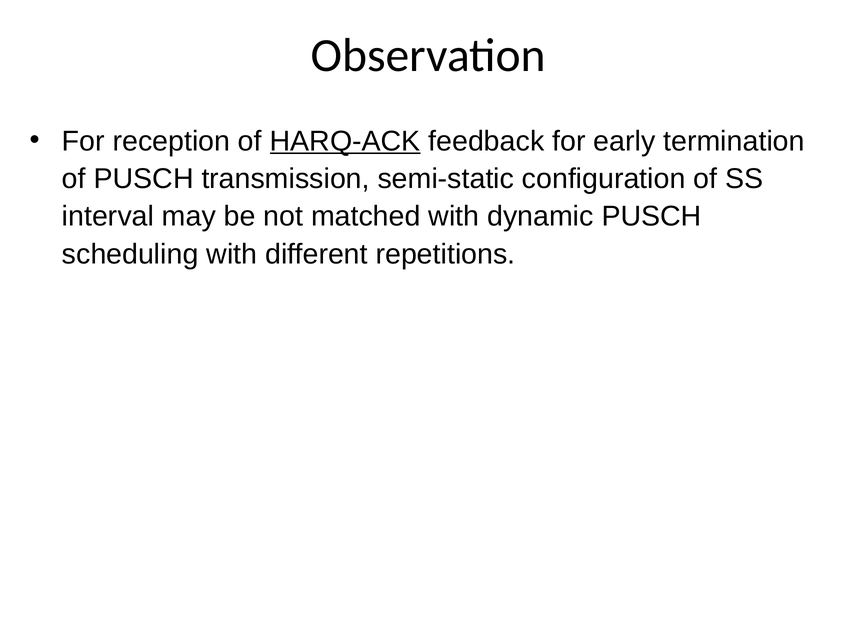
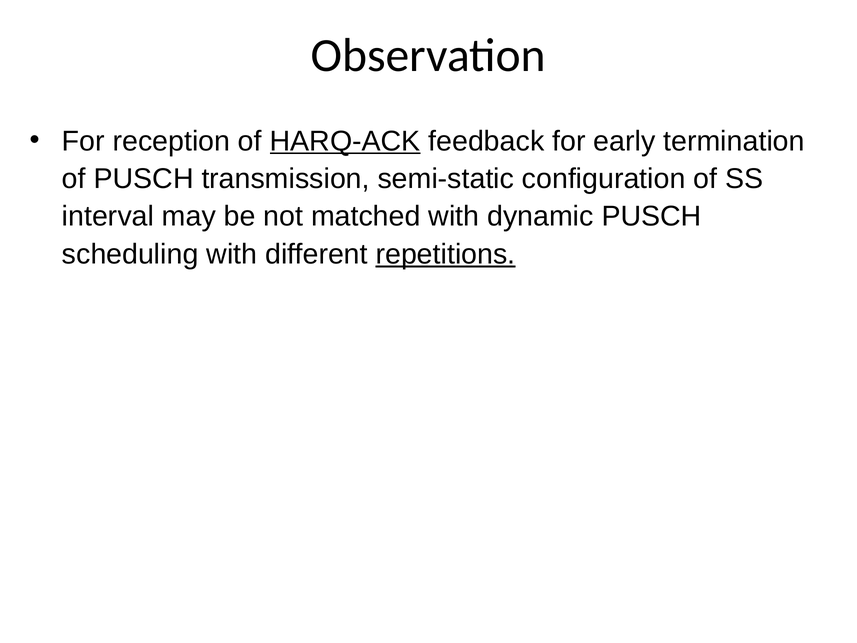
repetitions underline: none -> present
